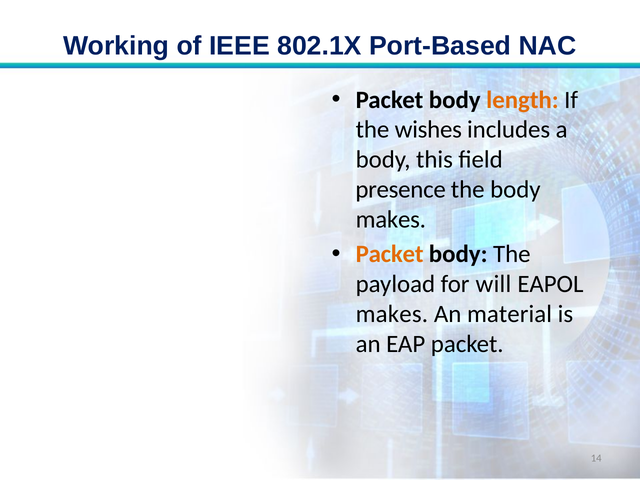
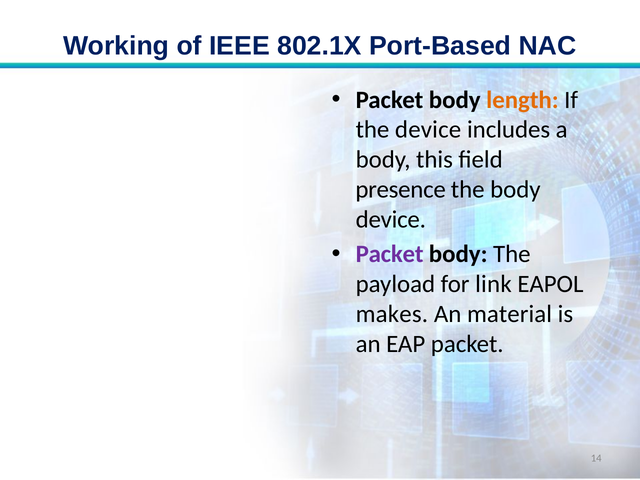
the wishes: wishes -> device
makes at (391, 219): makes -> device
Packet at (390, 254) colour: orange -> purple
will: will -> link
